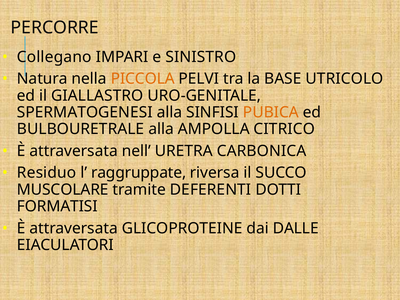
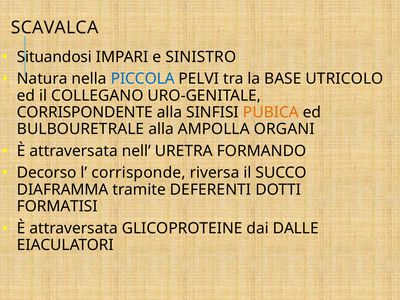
PERCORRE: PERCORRE -> SCAVALCA
Collegano: Collegano -> Situandosi
PICCOLA colour: orange -> blue
GIALLASTRO: GIALLASTRO -> COLLEGANO
SPERMATOGENESI: SPERMATOGENESI -> CORRISPONDENTE
CITRICO: CITRICO -> ORGANI
CARBONICA: CARBONICA -> FORMANDO
Residuo: Residuo -> Decorso
raggruppate: raggruppate -> corrisponde
MUSCOLARE: MUSCOLARE -> DIAFRAMMA
